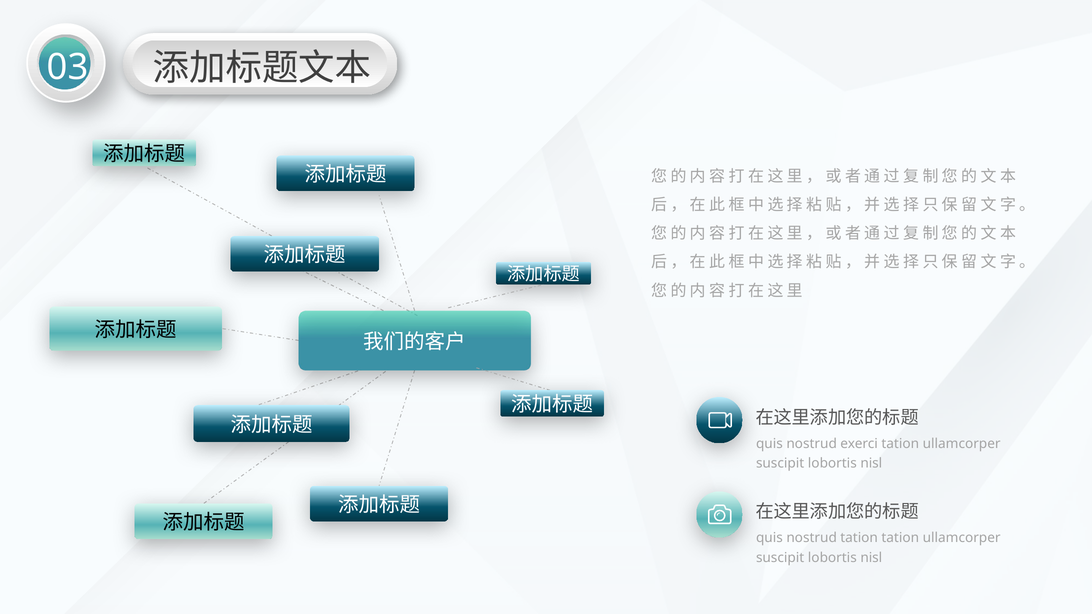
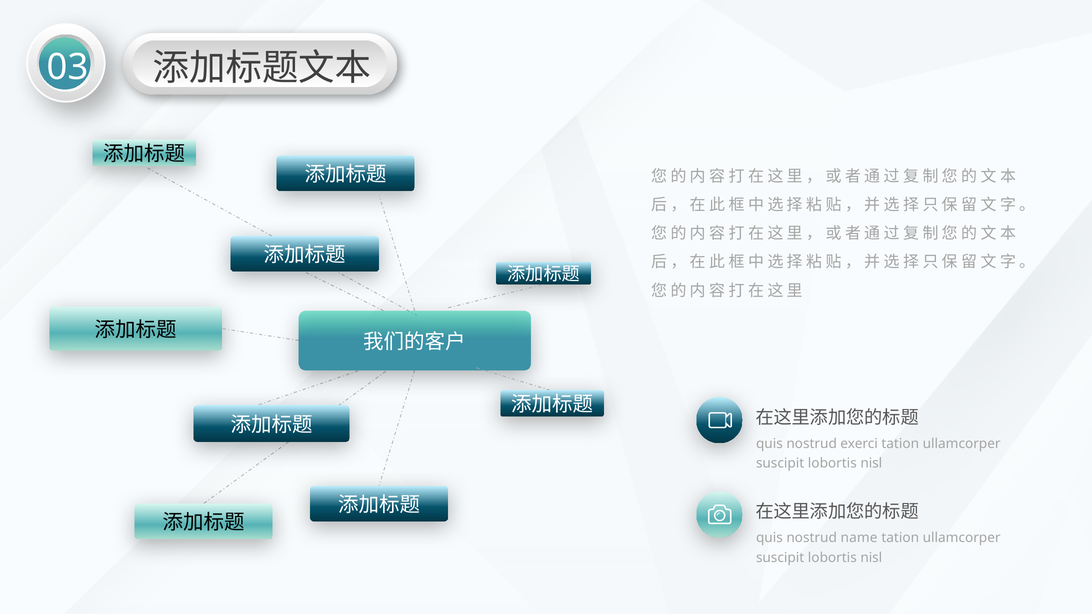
nostrud tation: tation -> name
